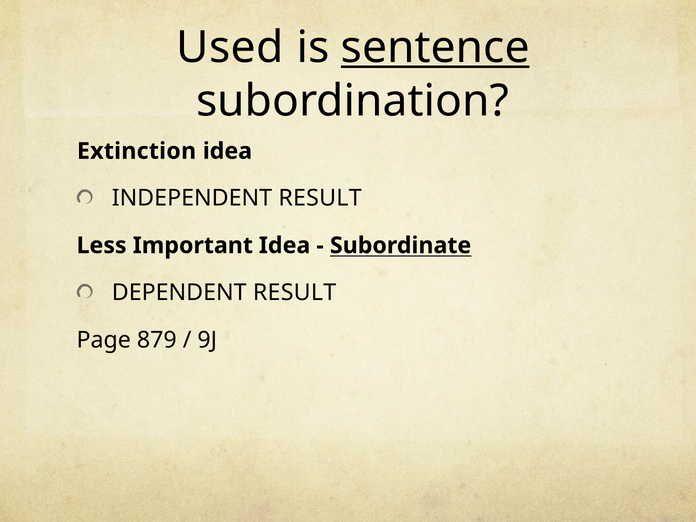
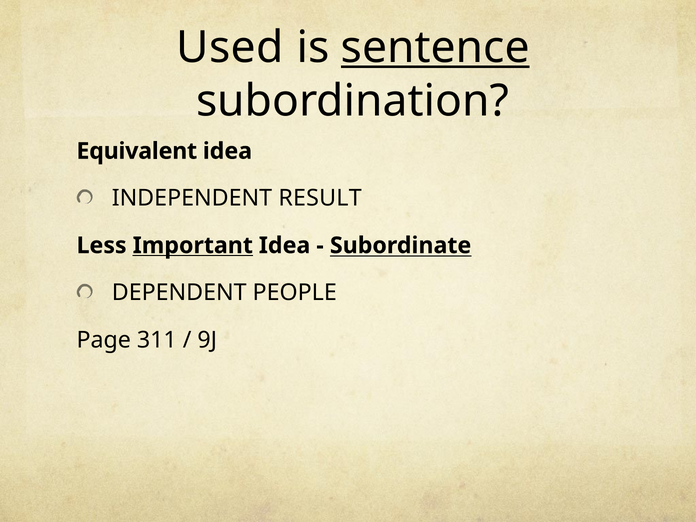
Extinction: Extinction -> Equivalent
Important underline: none -> present
DEPENDENT RESULT: RESULT -> PEOPLE
879: 879 -> 311
